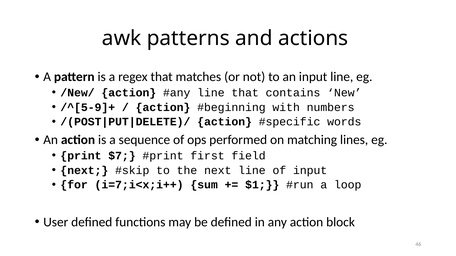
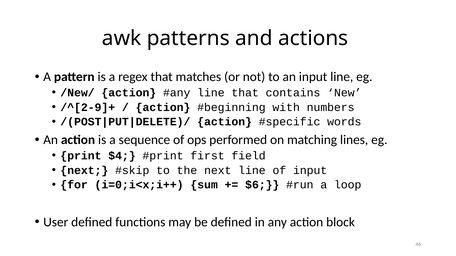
/^[5-9]+: /^[5-9]+ -> /^[2-9]+
$7: $7 -> $4
i=7;i<x;i++: i=7;i<x;i++ -> i=0;i<x;i++
$1: $1 -> $6
